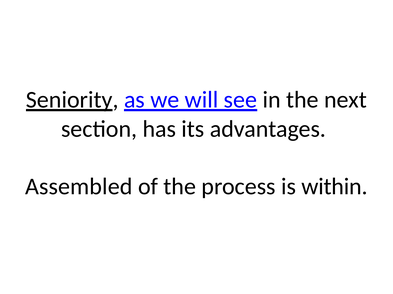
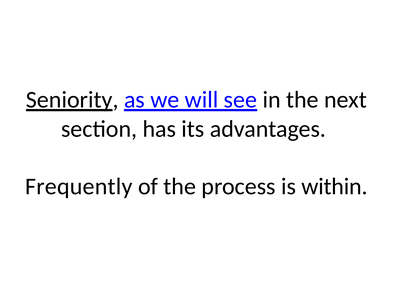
Assembled: Assembled -> Frequently
